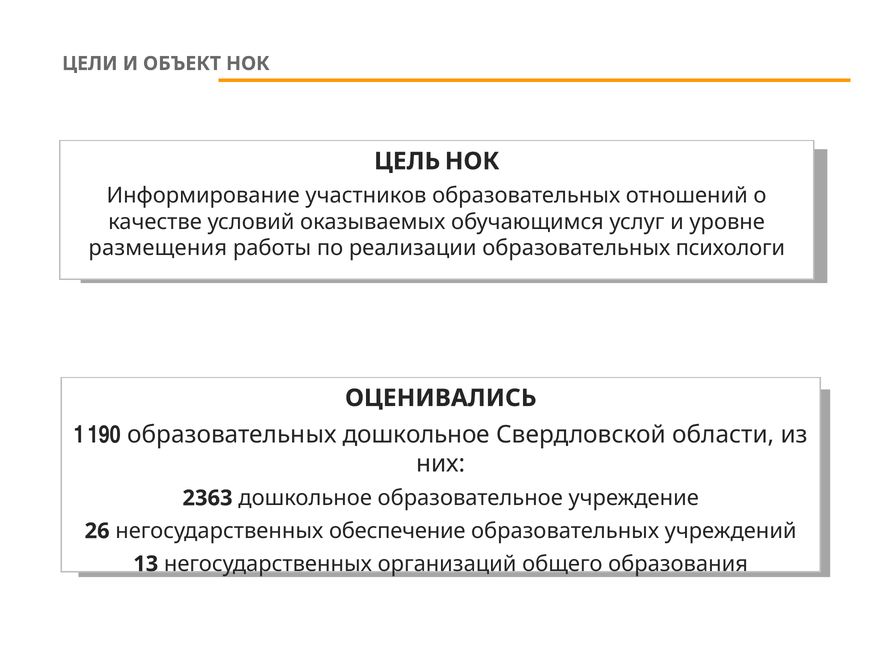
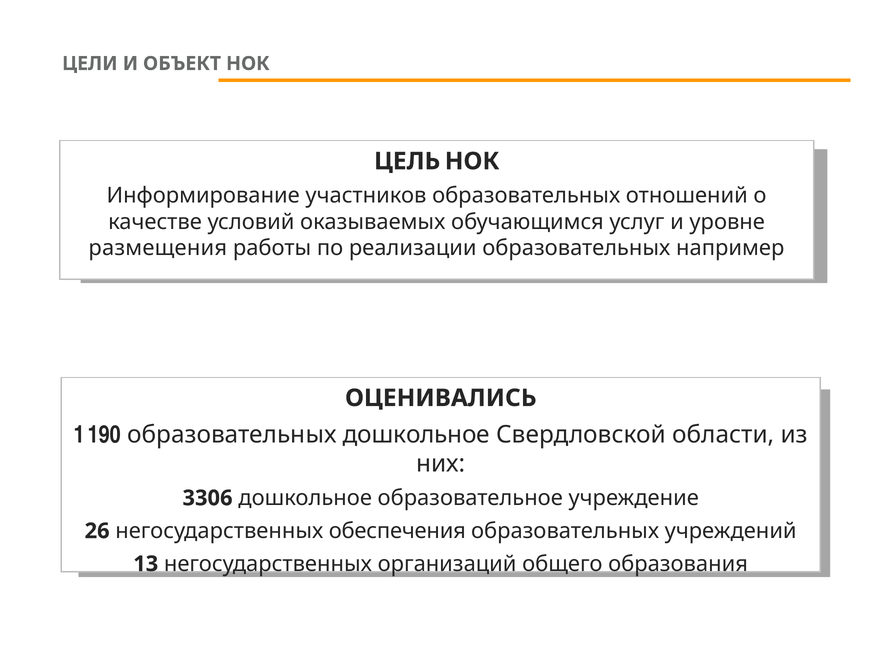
психологи: психологи -> например
2363: 2363 -> 3306
обеспечение: обеспечение -> обеспечения
